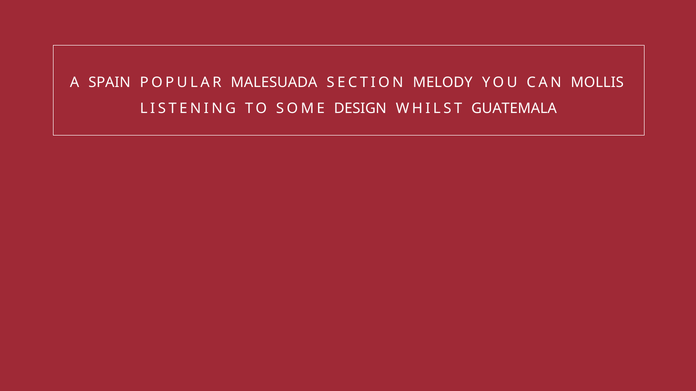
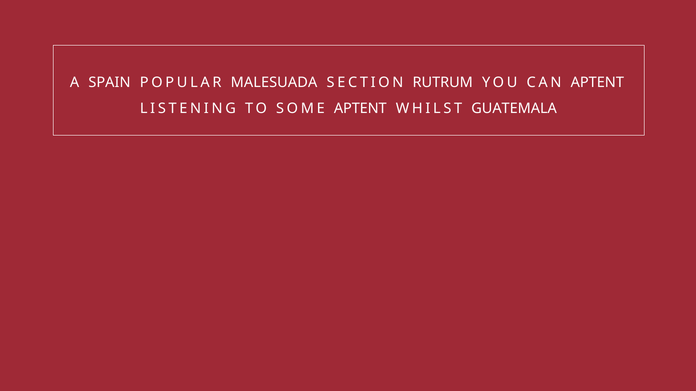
MELODY: MELODY -> RUTRUM
CAN MOLLIS: MOLLIS -> APTENT
SOME DESIGN: DESIGN -> APTENT
